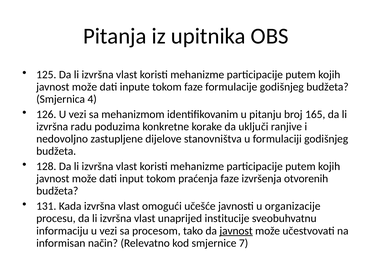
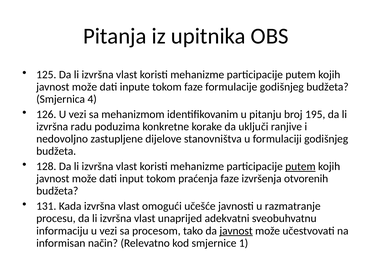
165: 165 -> 195
putem at (300, 166) underline: none -> present
organizacije: organizacije -> razmatranje
institucije: institucije -> adekvatni
7: 7 -> 1
